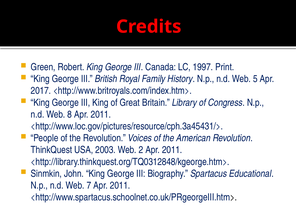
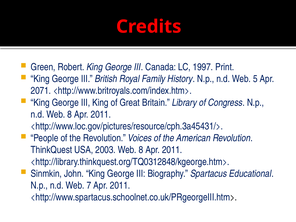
2017: 2017 -> 2071
2003 Web 2: 2 -> 8
